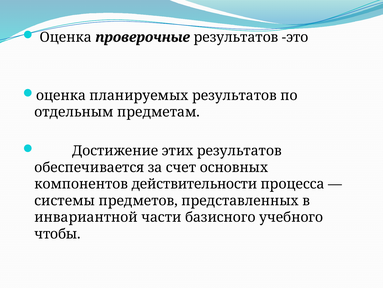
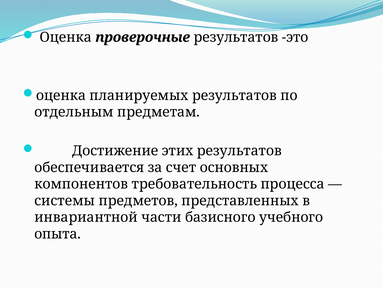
действительности: действительности -> требовательность
чтобы: чтобы -> опыта
